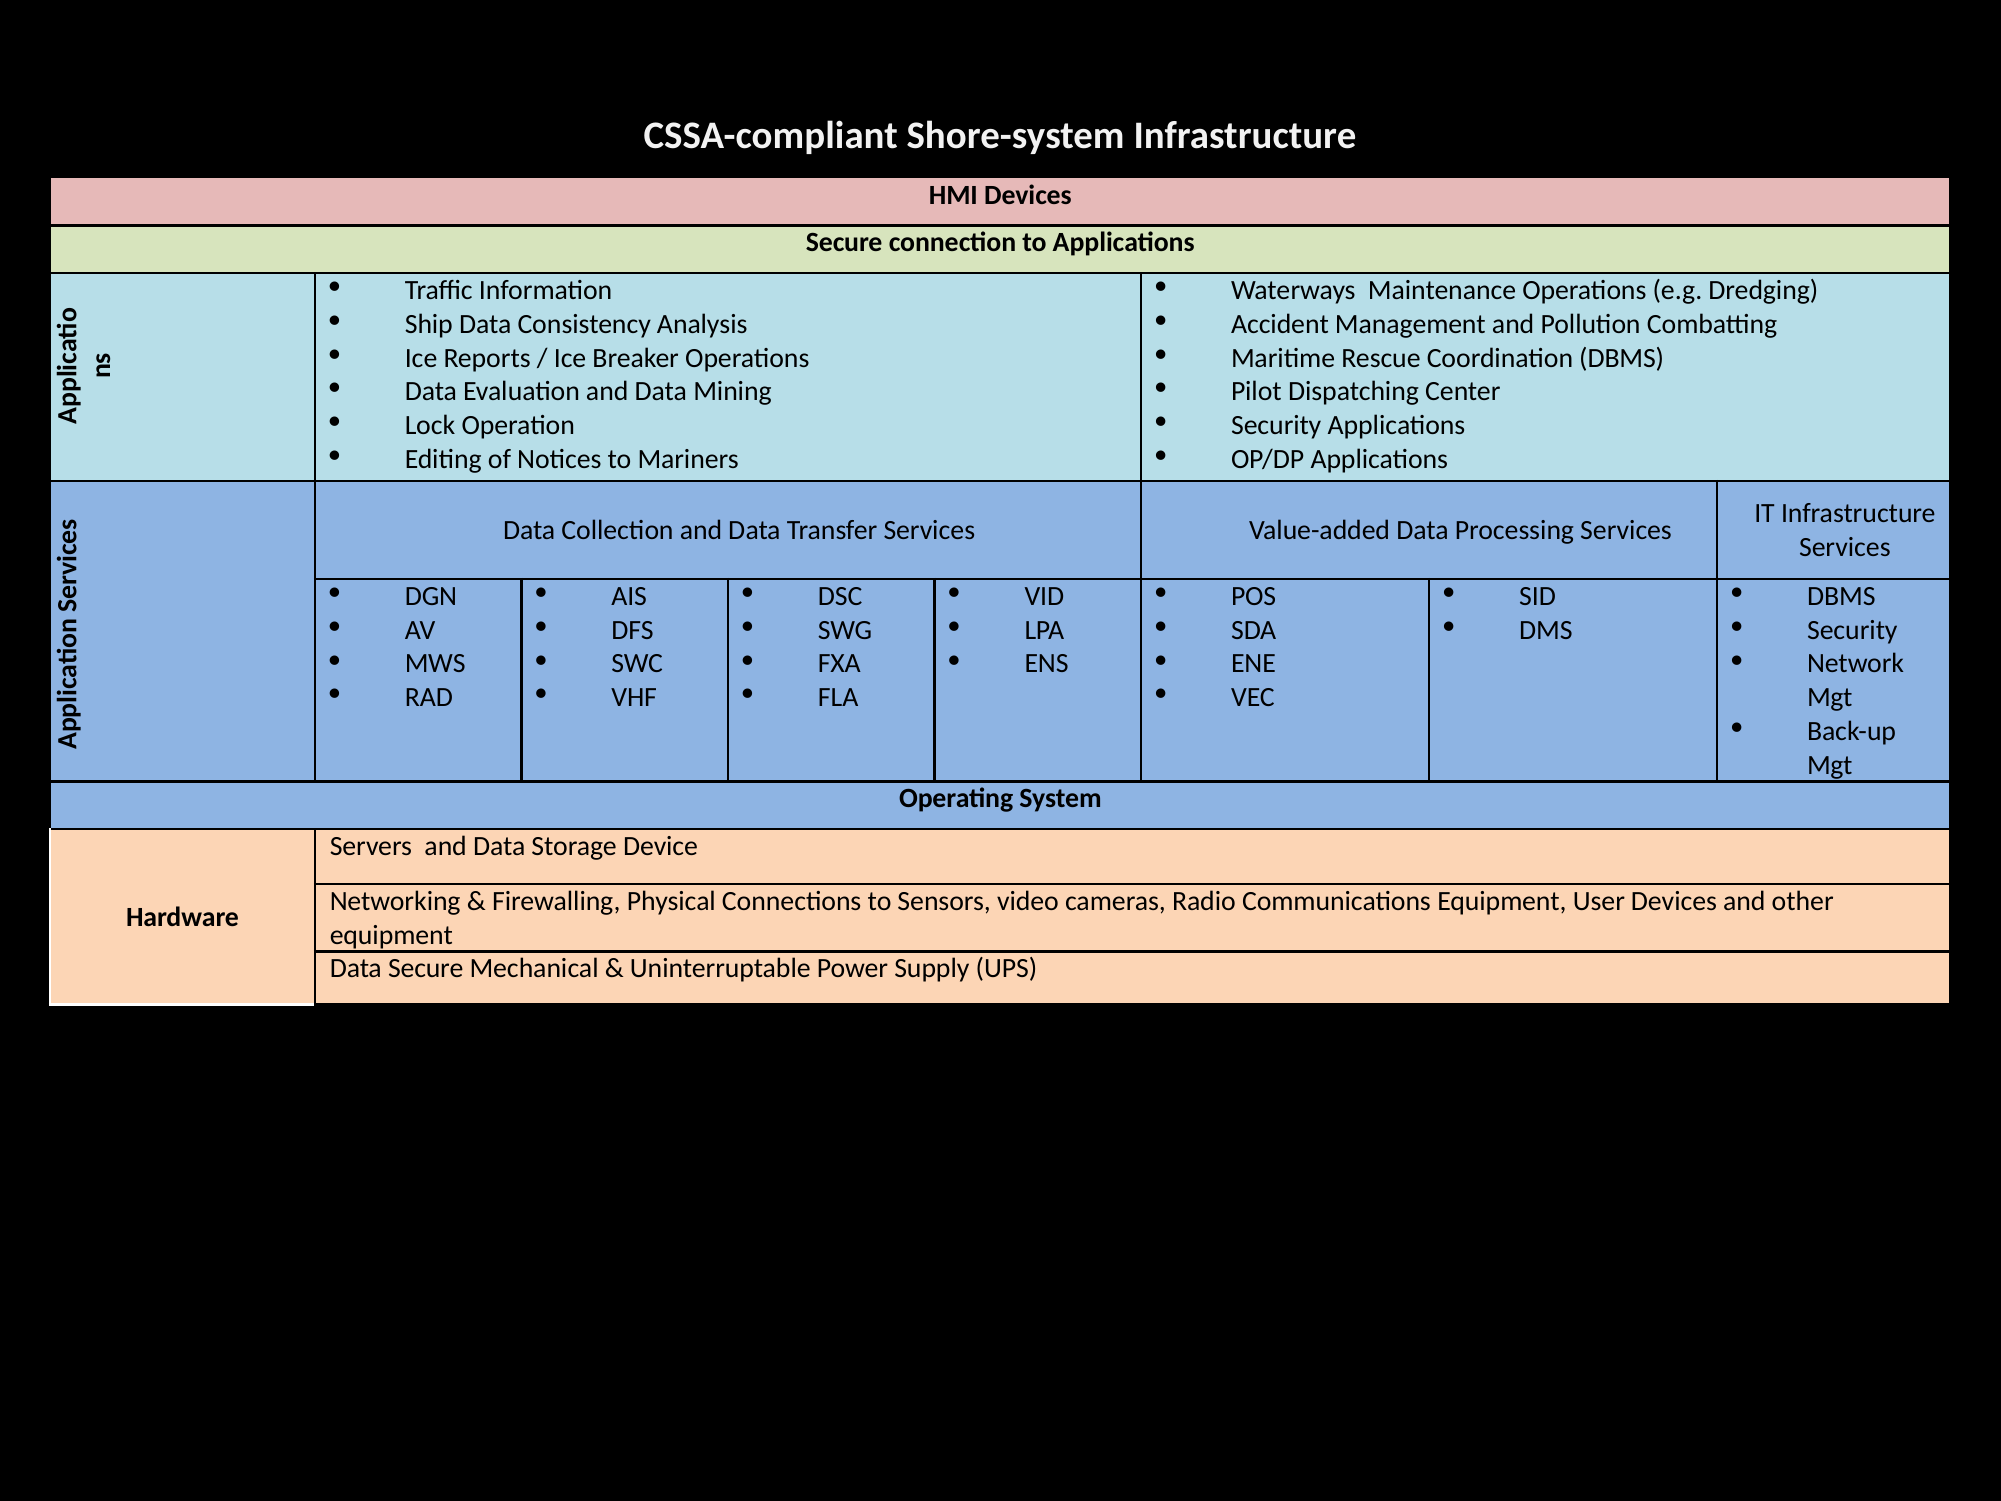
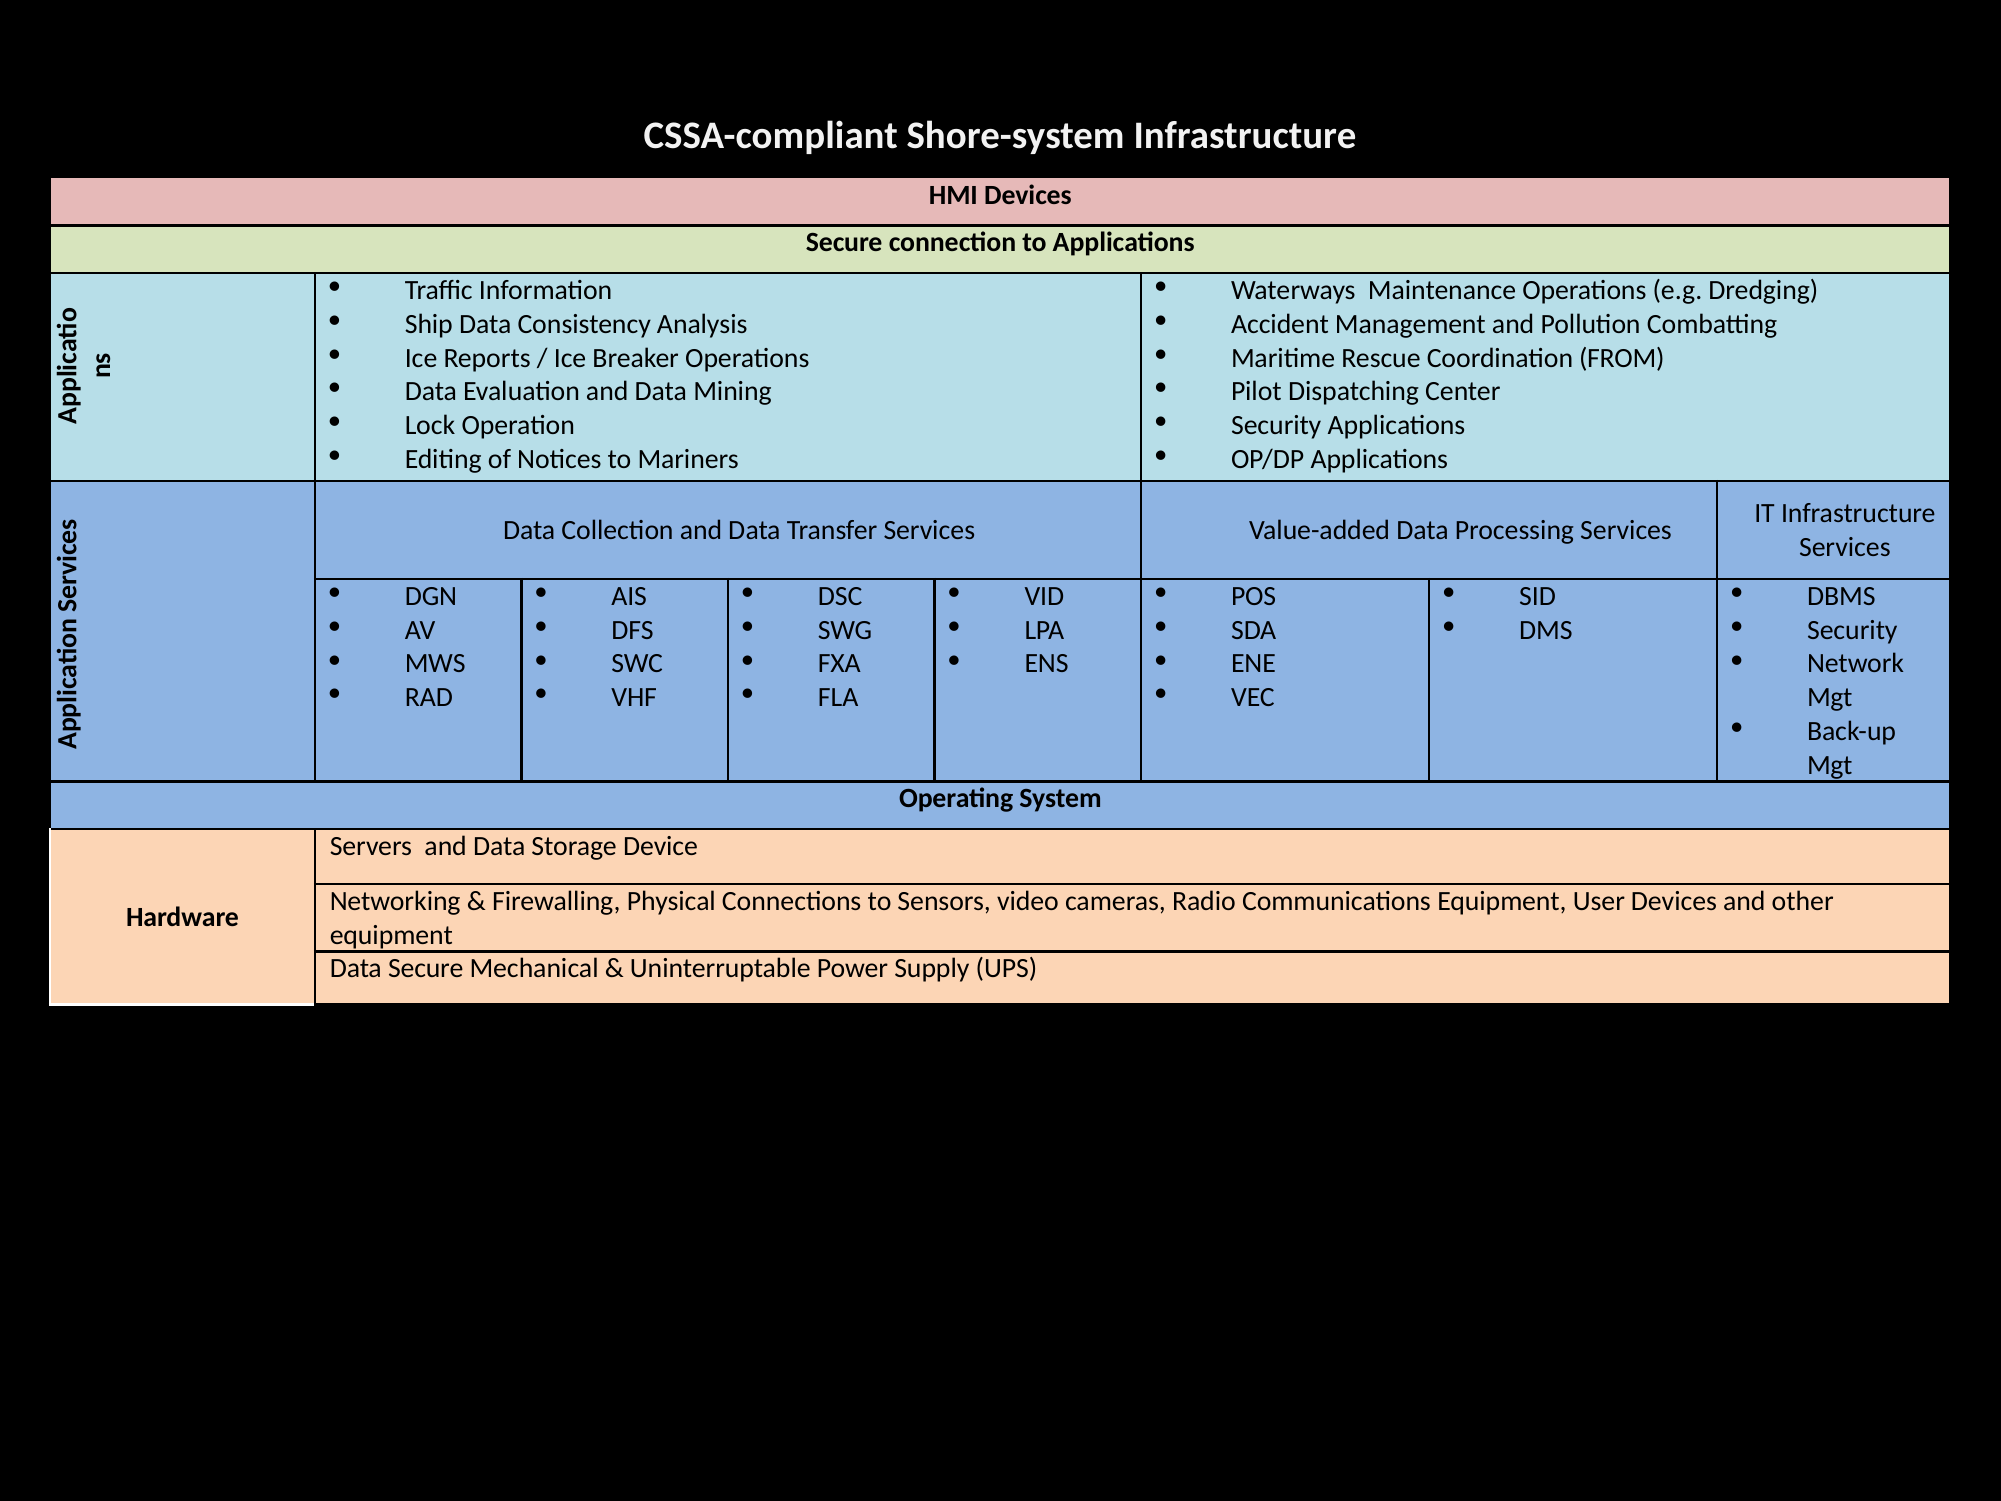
Coordination DBMS: DBMS -> FROM
